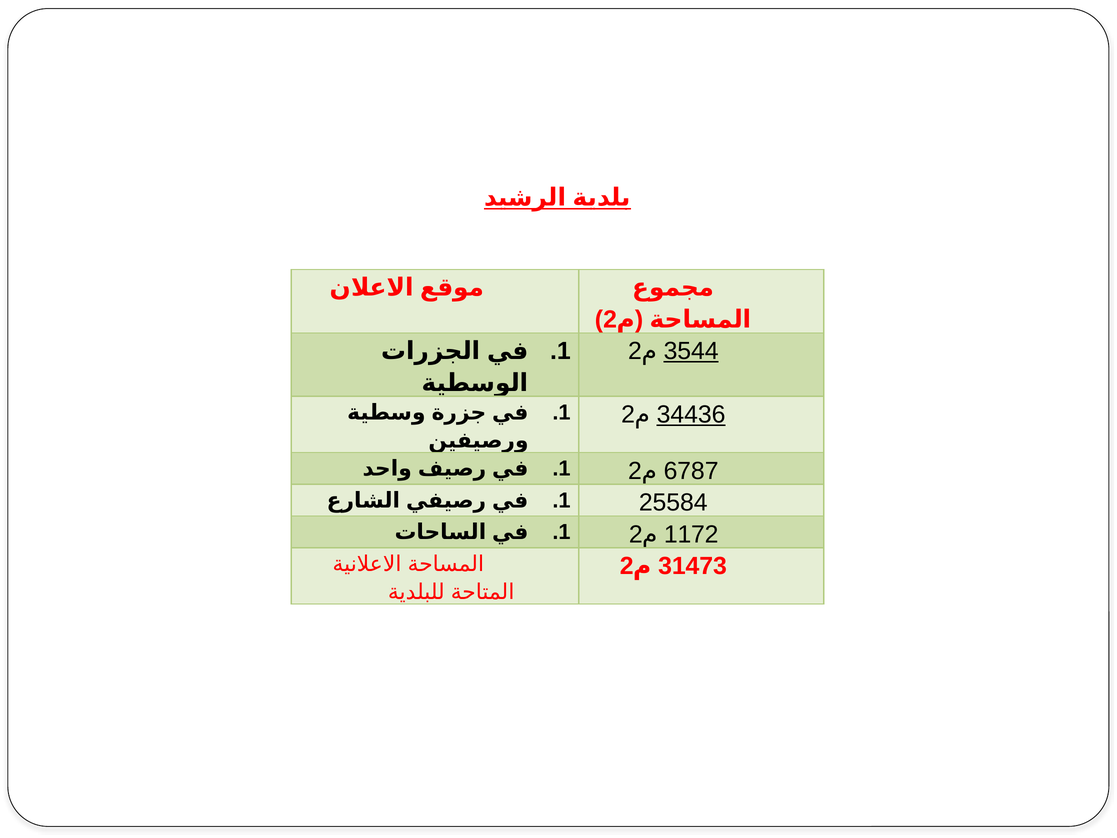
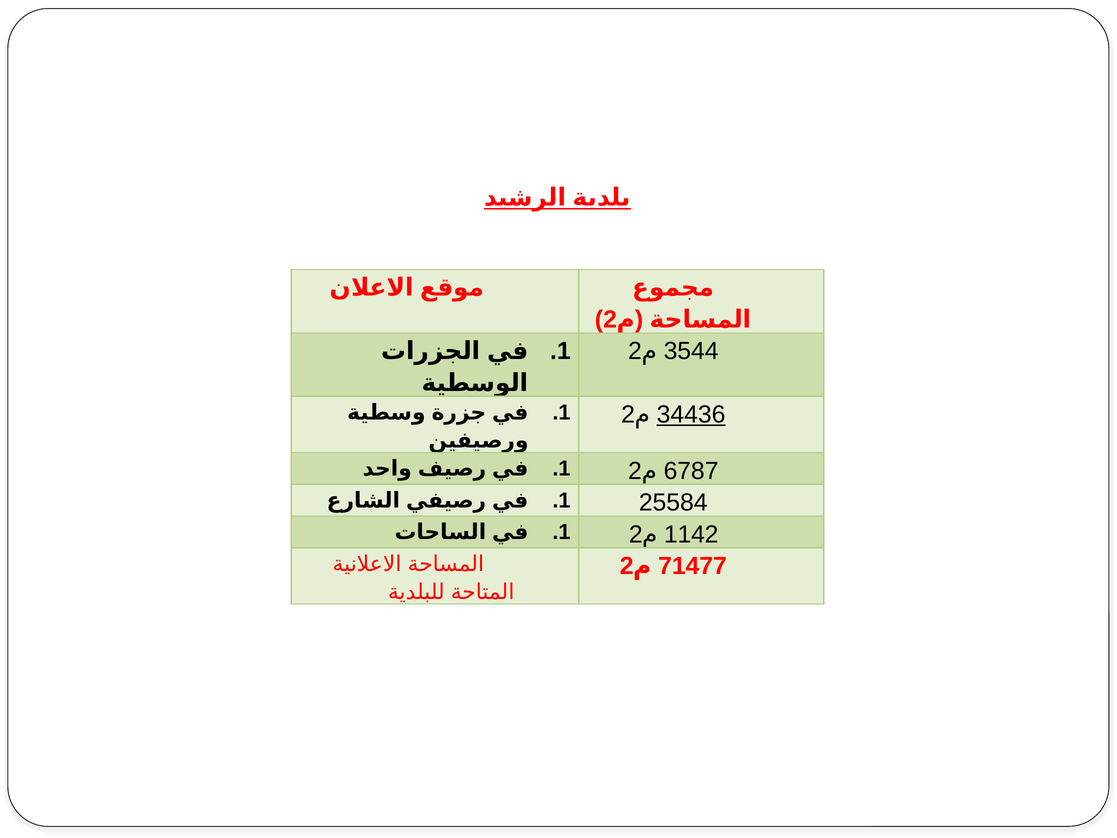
3544 underline: present -> none
1172: 1172 -> 1142
31473: 31473 -> 71477
